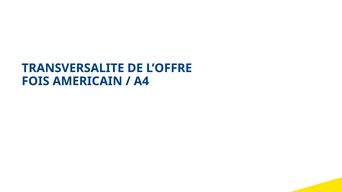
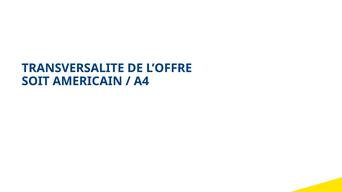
FOIS: FOIS -> SOIT
